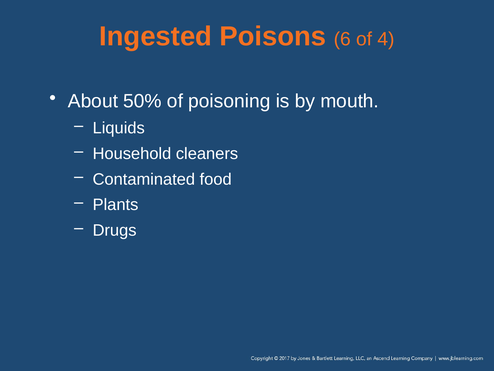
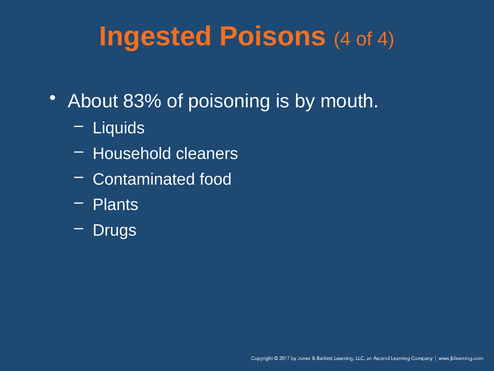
Poisons 6: 6 -> 4
50%: 50% -> 83%
